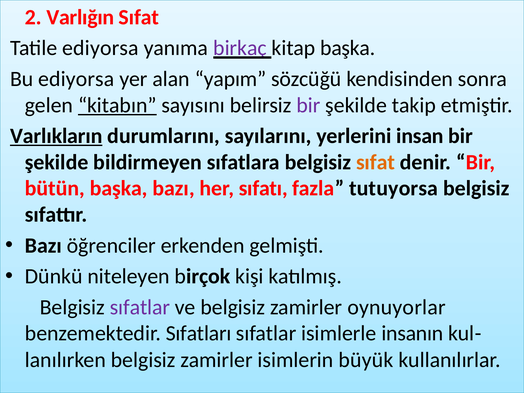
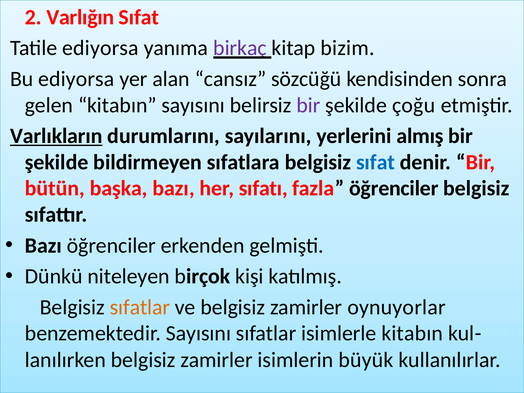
kitap başka: başka -> bizim
yapım: yapım -> cansız
kitabın at (117, 105) underline: present -> none
takip: takip -> çoğu
insan: insan -> almış
sıfat at (375, 162) colour: orange -> blue
fazla tutuyorsa: tutuyorsa -> öğrenciler
sıfatlar at (140, 307) colour: purple -> orange
benzemektedir Sıfatları: Sıfatları -> Sayısını
isimlerle insanın: insanın -> kitabın
